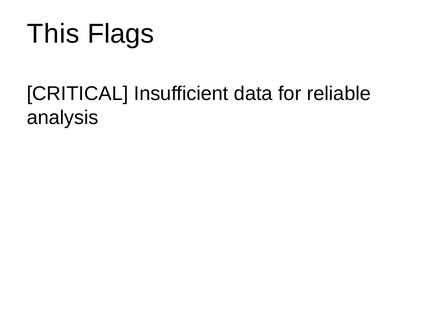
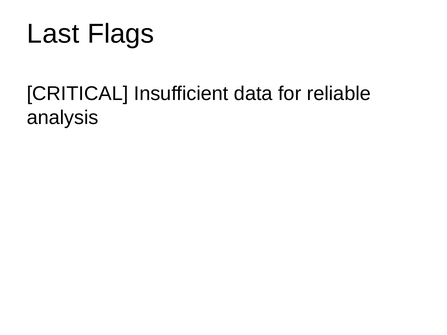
This: This -> Last
